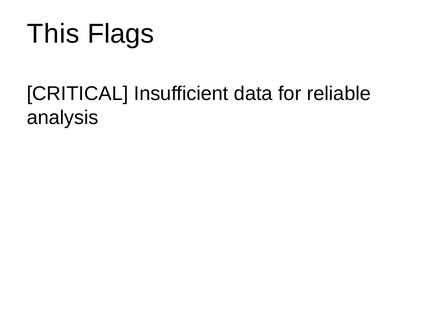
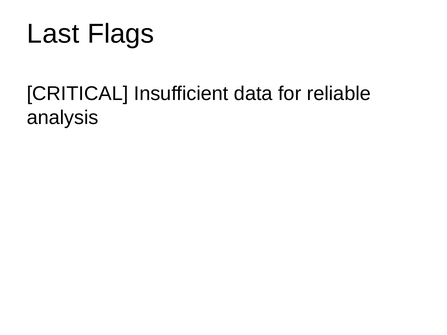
This: This -> Last
